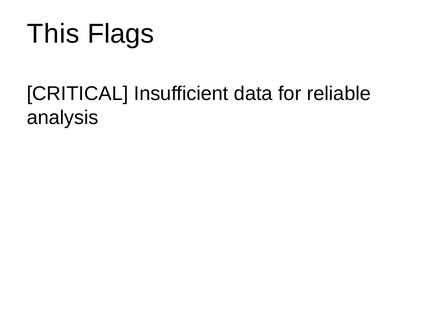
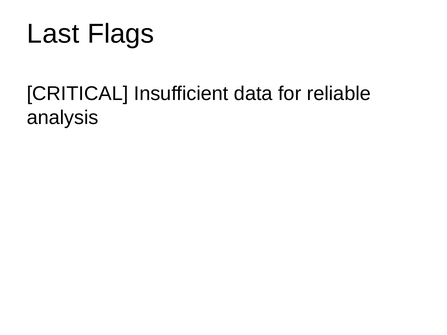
This: This -> Last
